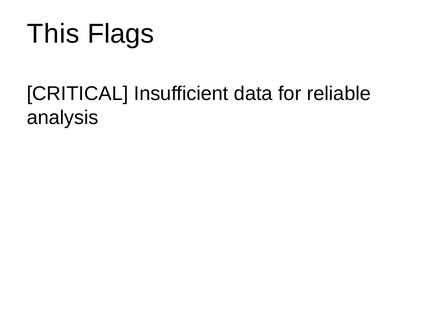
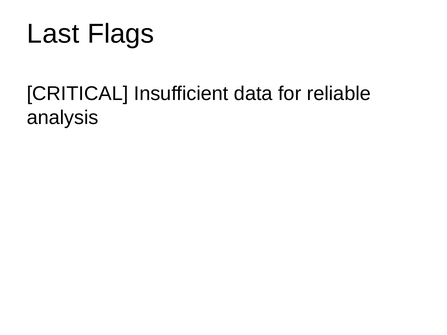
This: This -> Last
